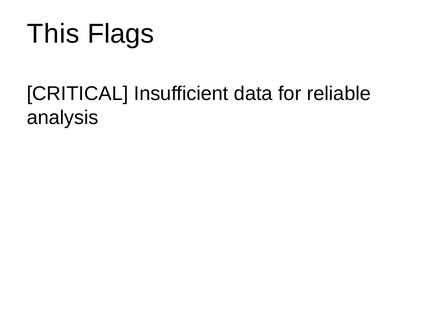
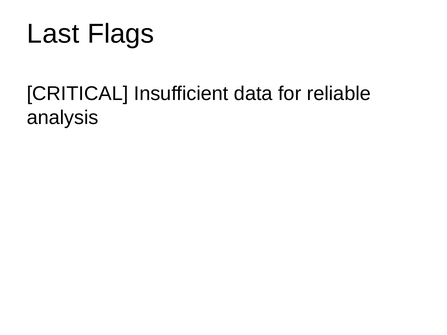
This: This -> Last
